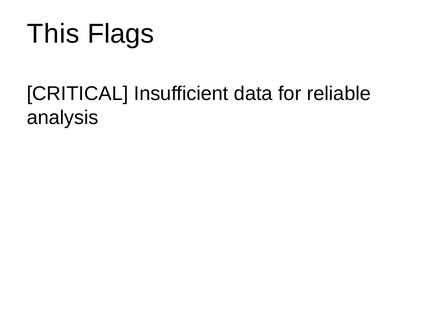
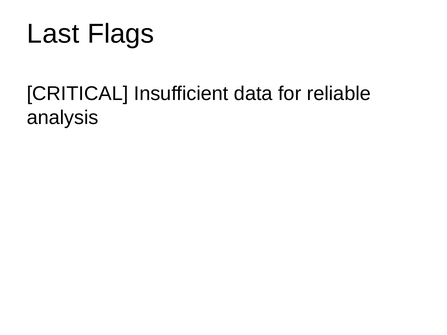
This: This -> Last
